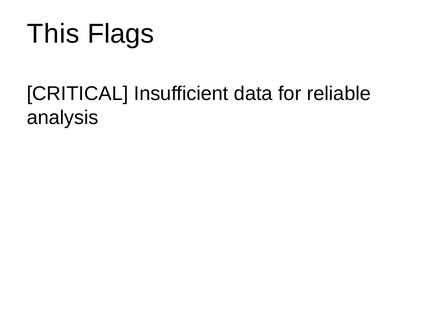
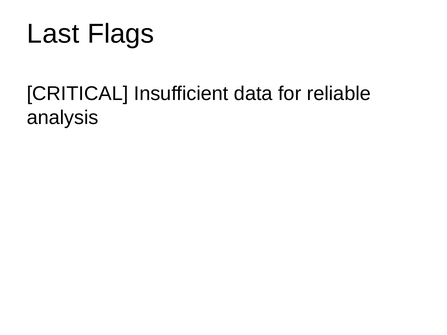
This: This -> Last
